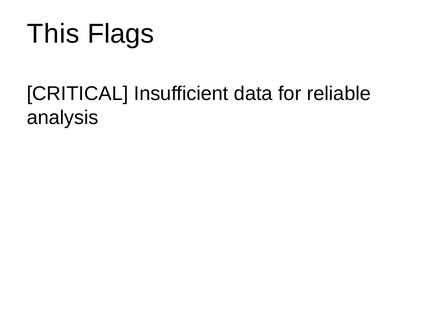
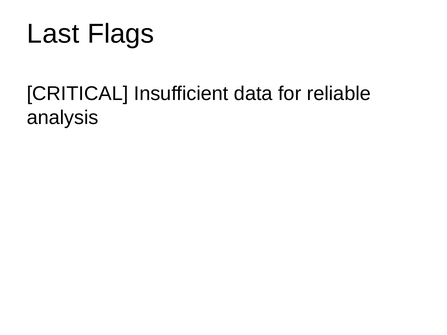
This: This -> Last
